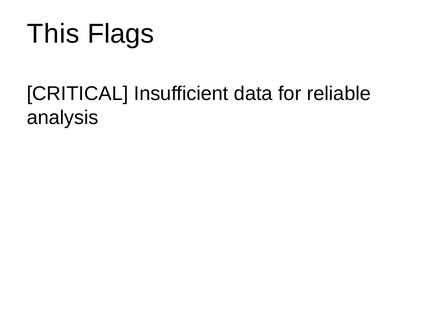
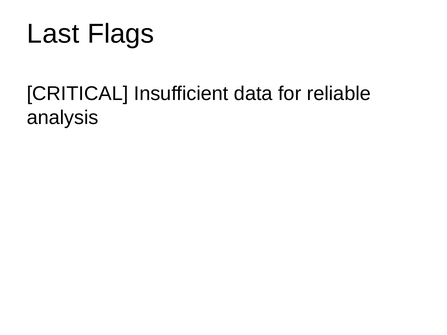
This: This -> Last
